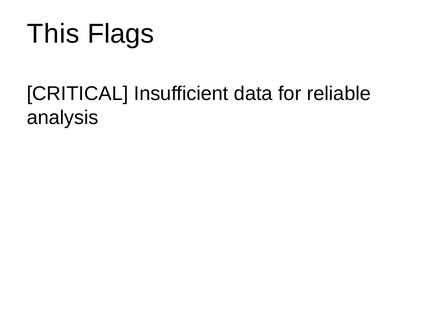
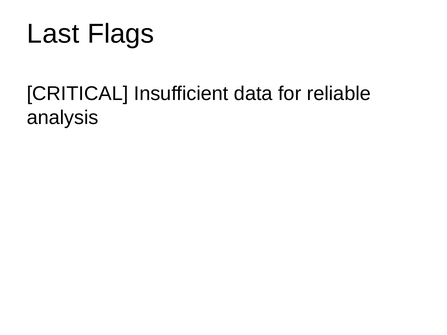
This: This -> Last
